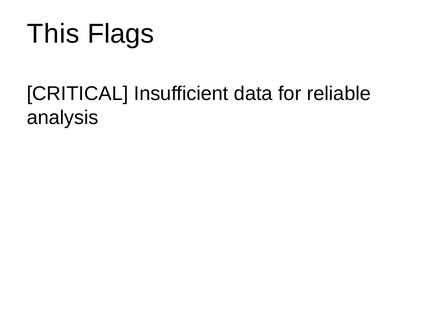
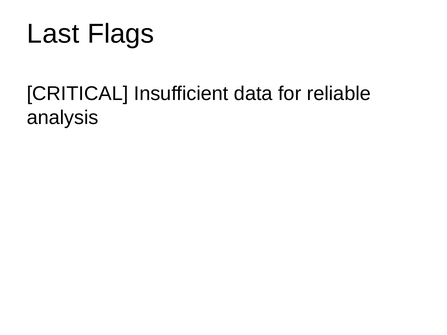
This: This -> Last
